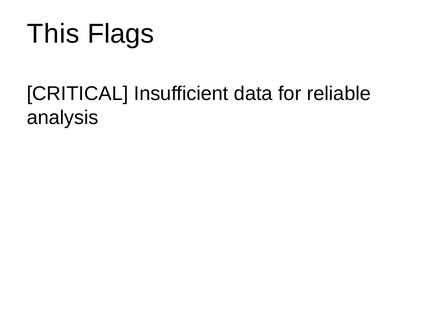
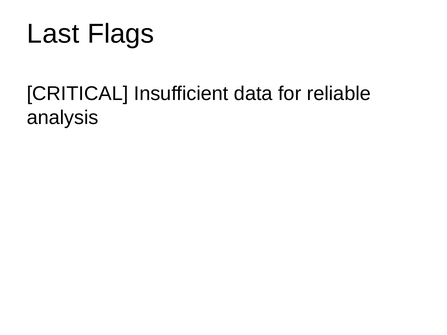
This: This -> Last
